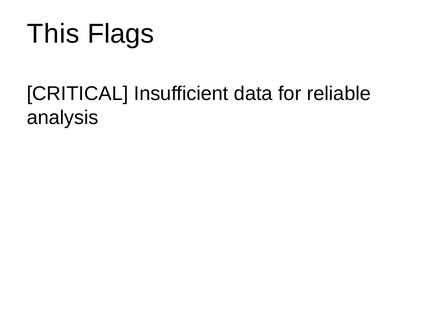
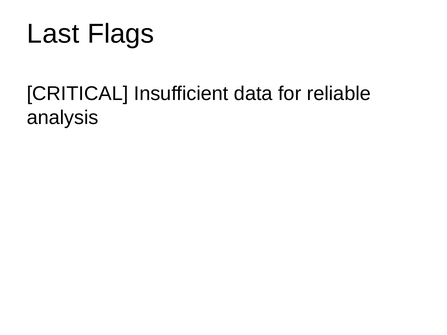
This: This -> Last
